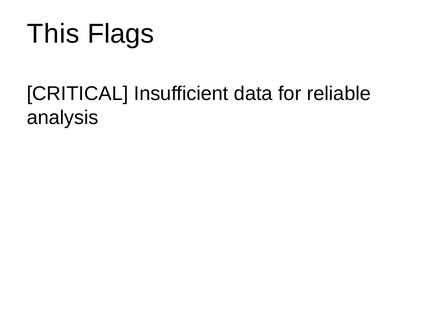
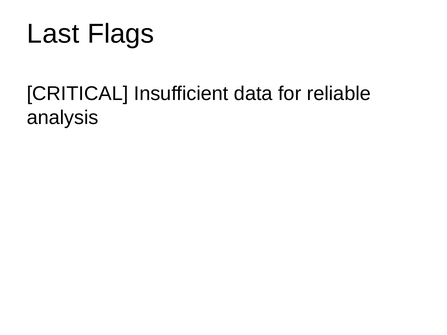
This: This -> Last
